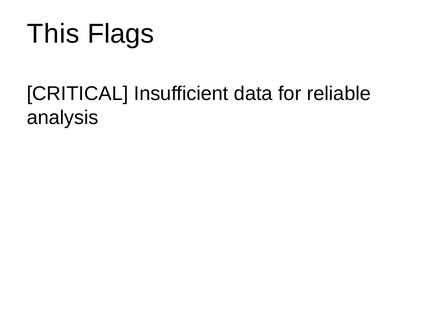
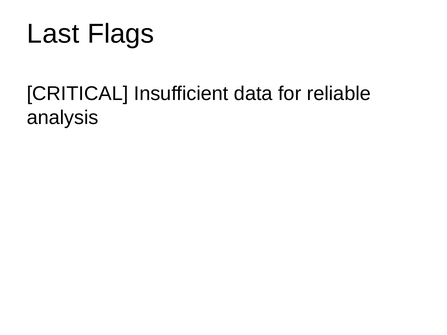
This: This -> Last
